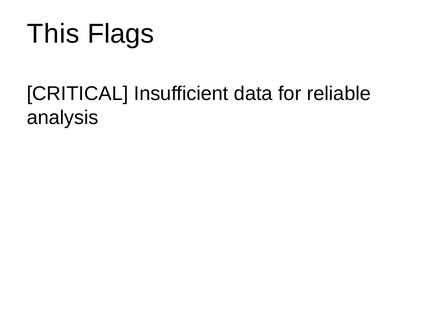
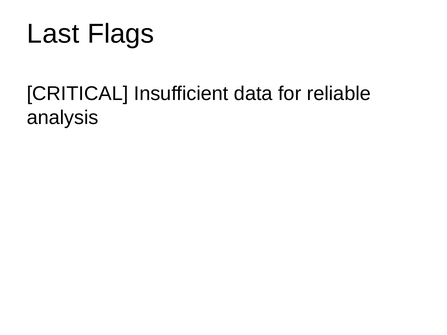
This: This -> Last
